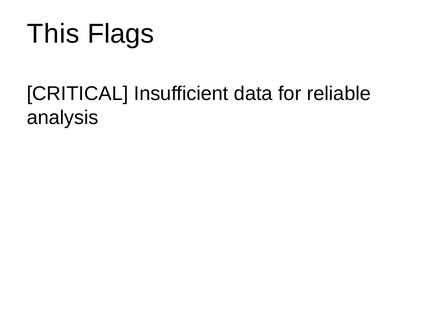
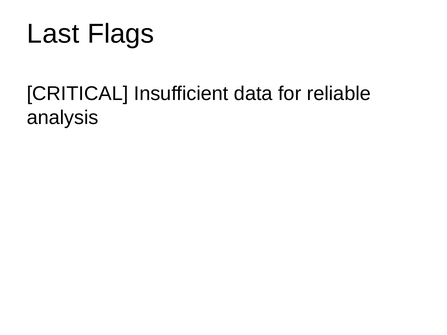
This: This -> Last
